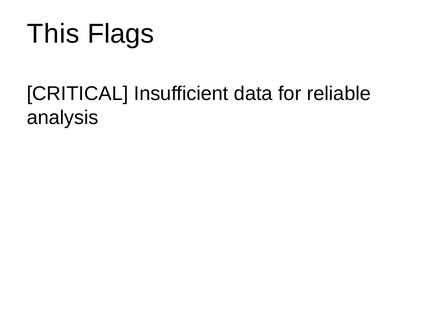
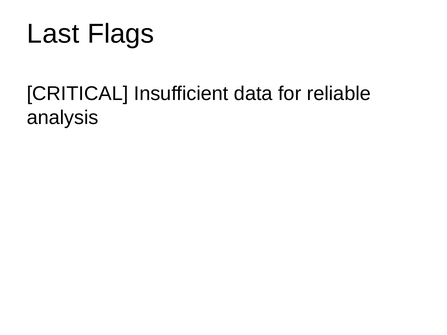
This: This -> Last
